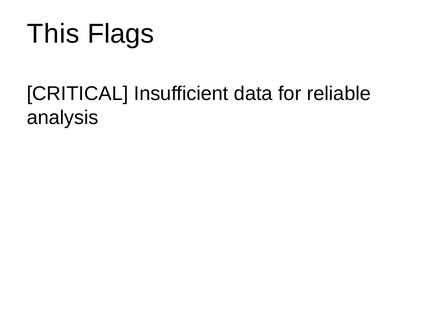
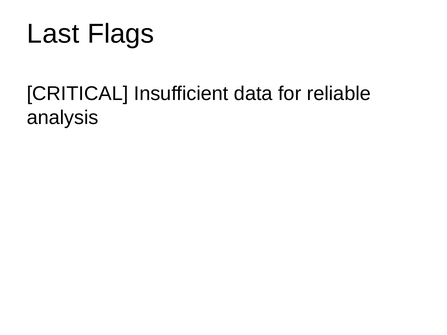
This: This -> Last
